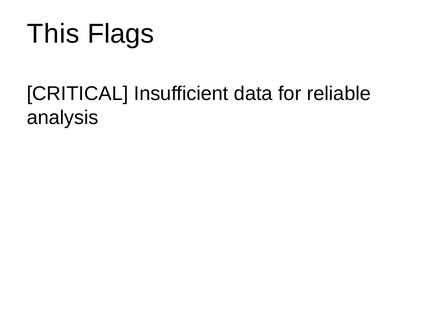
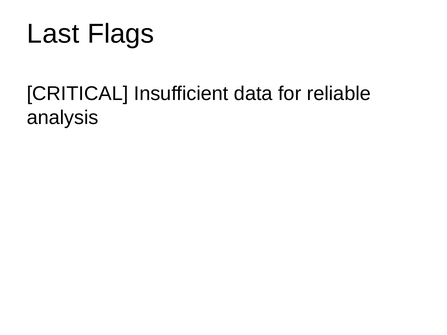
This: This -> Last
